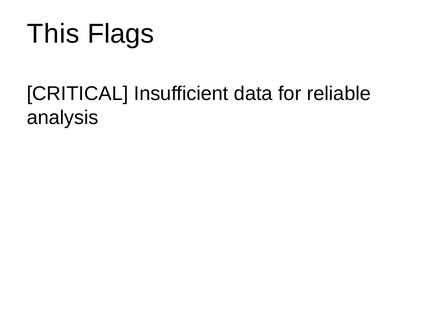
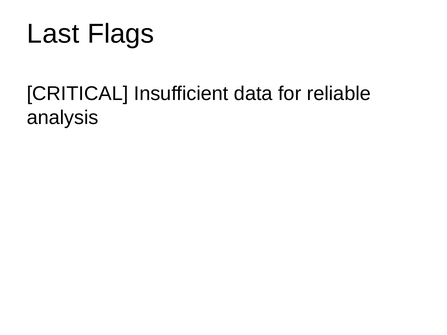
This: This -> Last
